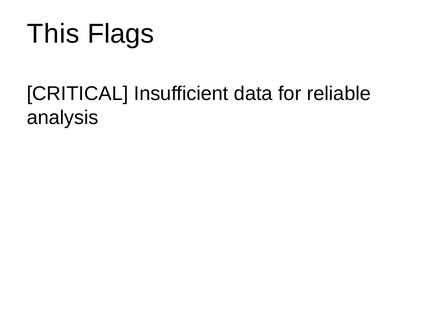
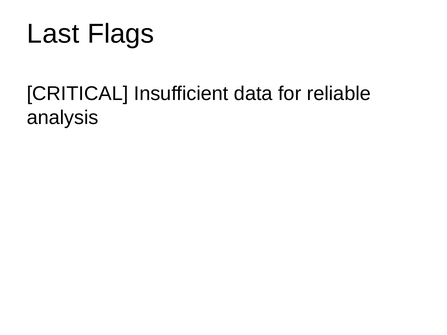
This: This -> Last
